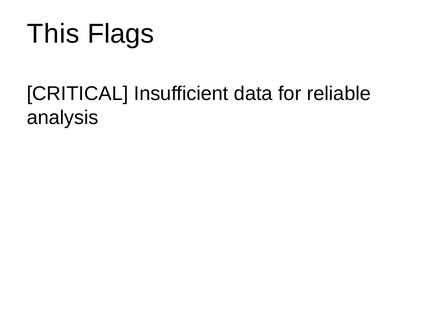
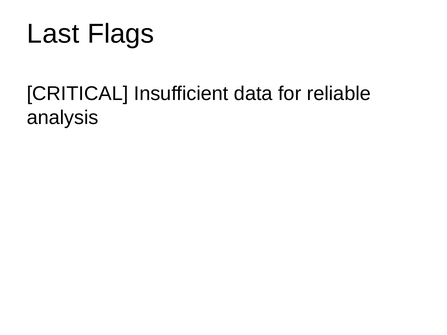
This: This -> Last
